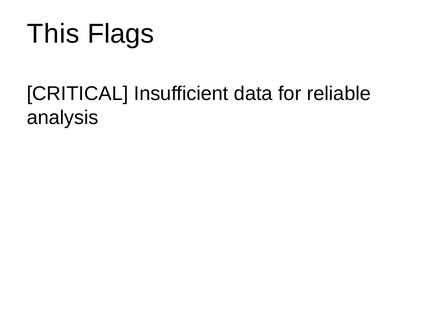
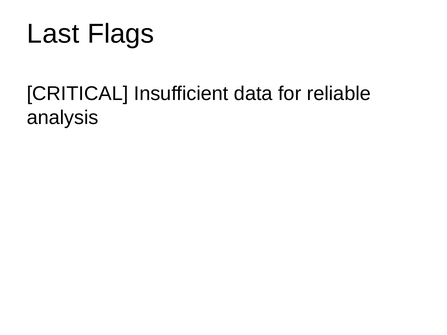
This: This -> Last
